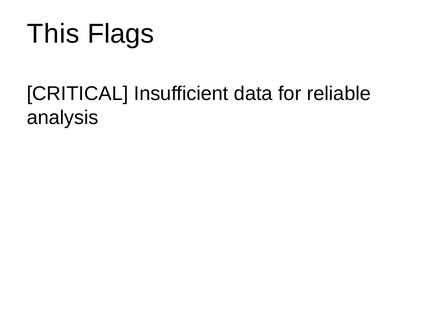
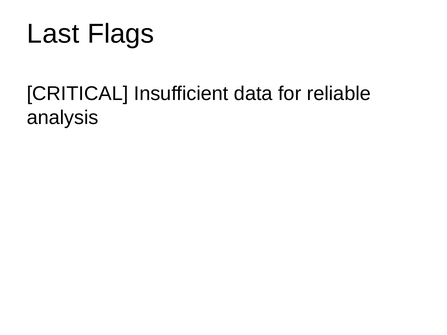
This: This -> Last
